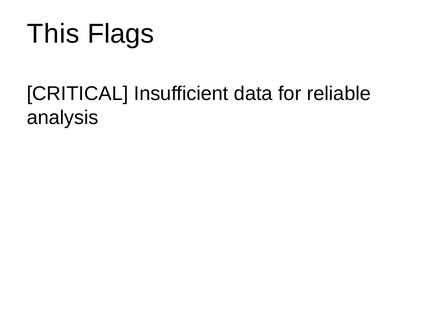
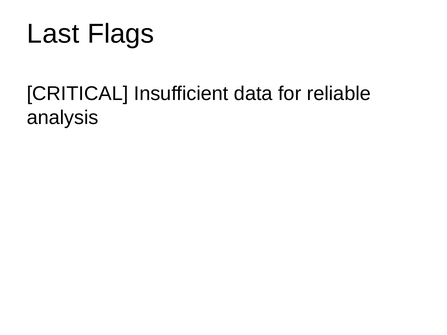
This: This -> Last
